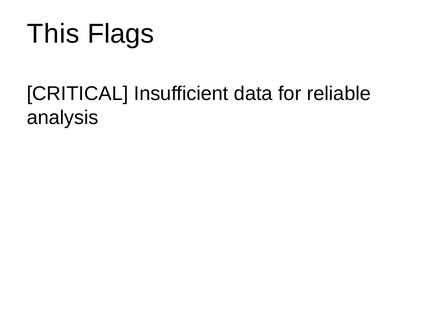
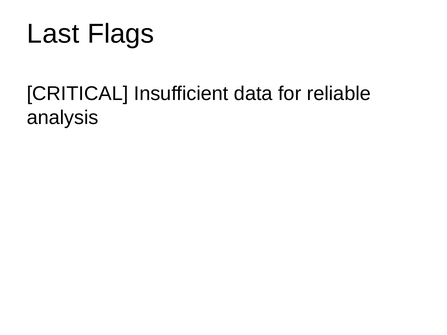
This: This -> Last
